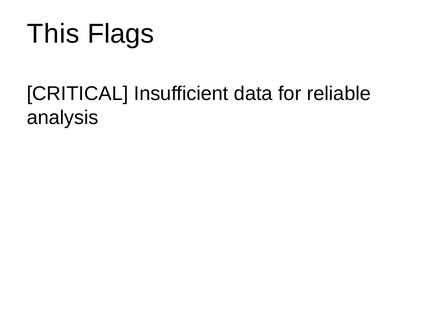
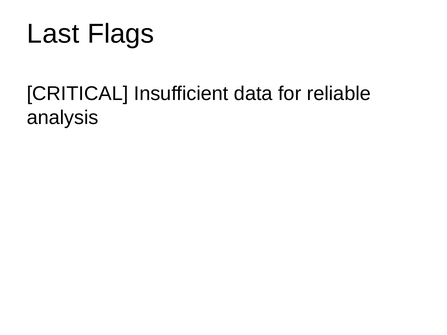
This: This -> Last
